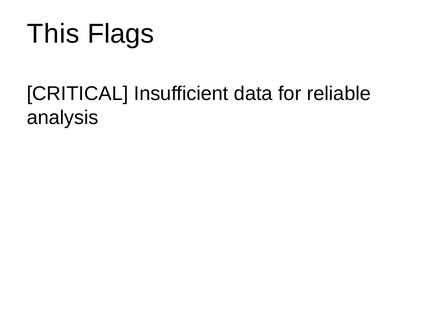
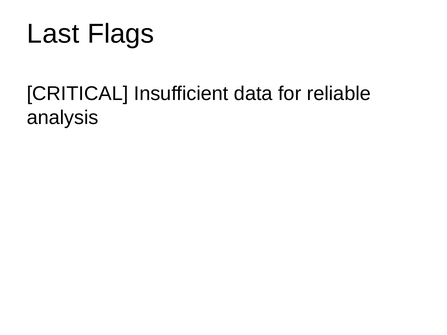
This: This -> Last
